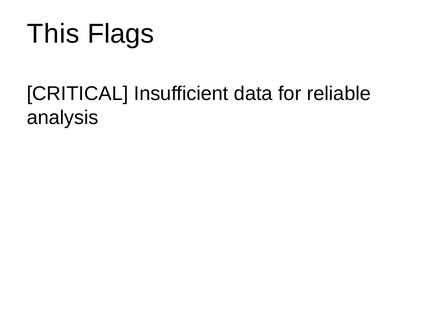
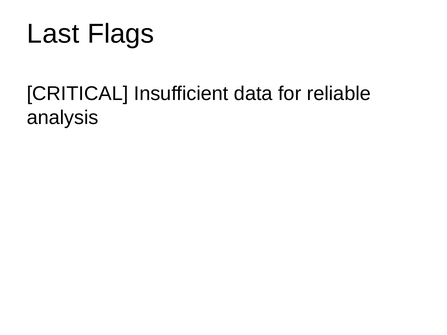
This: This -> Last
